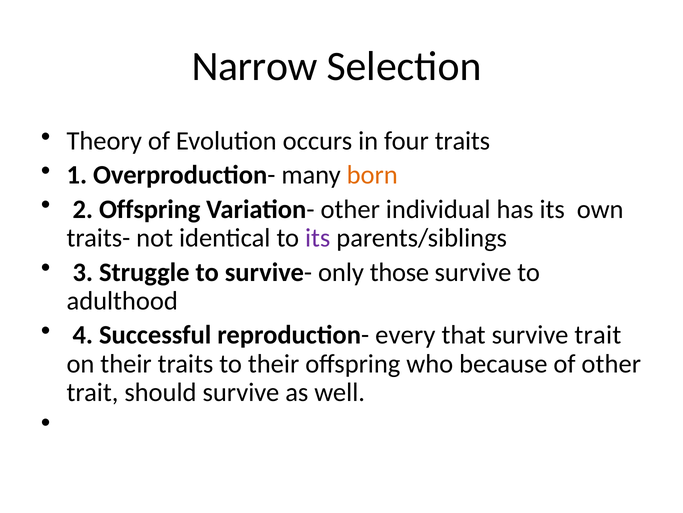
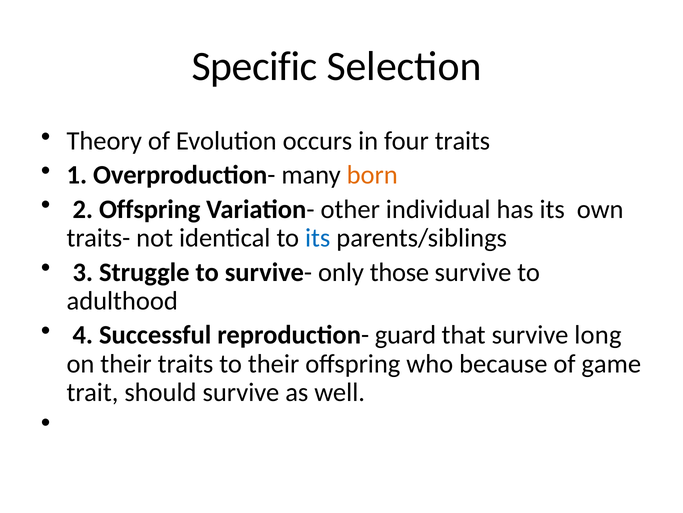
Narrow: Narrow -> Specific
its at (318, 238) colour: purple -> blue
every: every -> guard
survive trait: trait -> long
of other: other -> game
